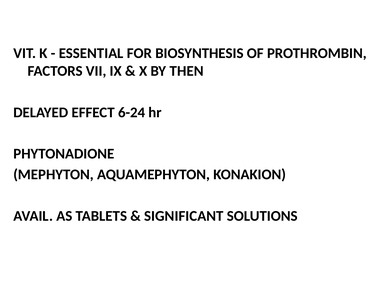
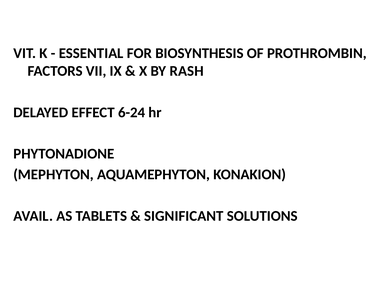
THEN: THEN -> RASH
